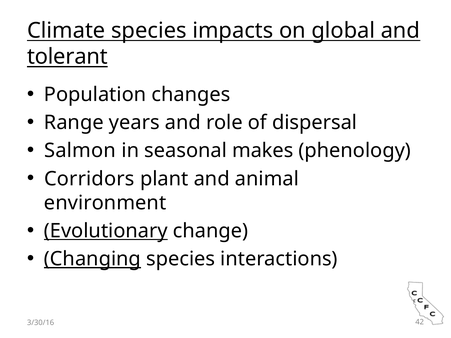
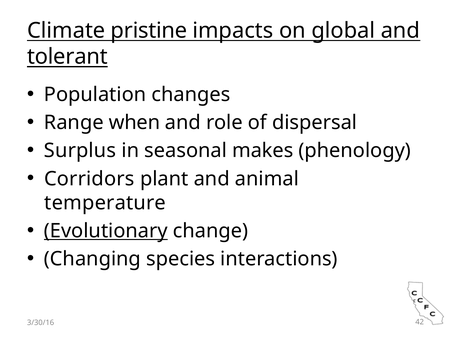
Climate species: species -> pristine
years: years -> when
Salmon: Salmon -> Surplus
environment: environment -> temperature
Changing underline: present -> none
